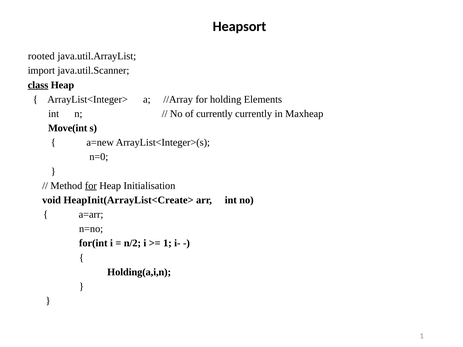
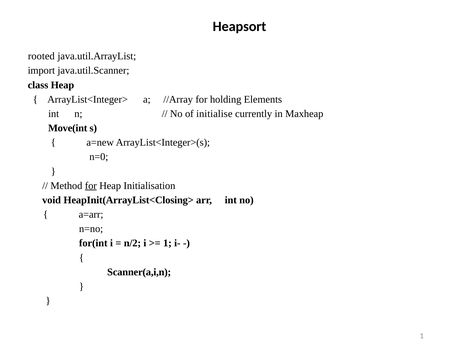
class underline: present -> none
of currently: currently -> initialise
HeapInit(ArrayList<Create>: HeapInit(ArrayList<Create> -> HeapInit(ArrayList<Closing>
Holding(a,i,n: Holding(a,i,n -> Scanner(a,i,n
